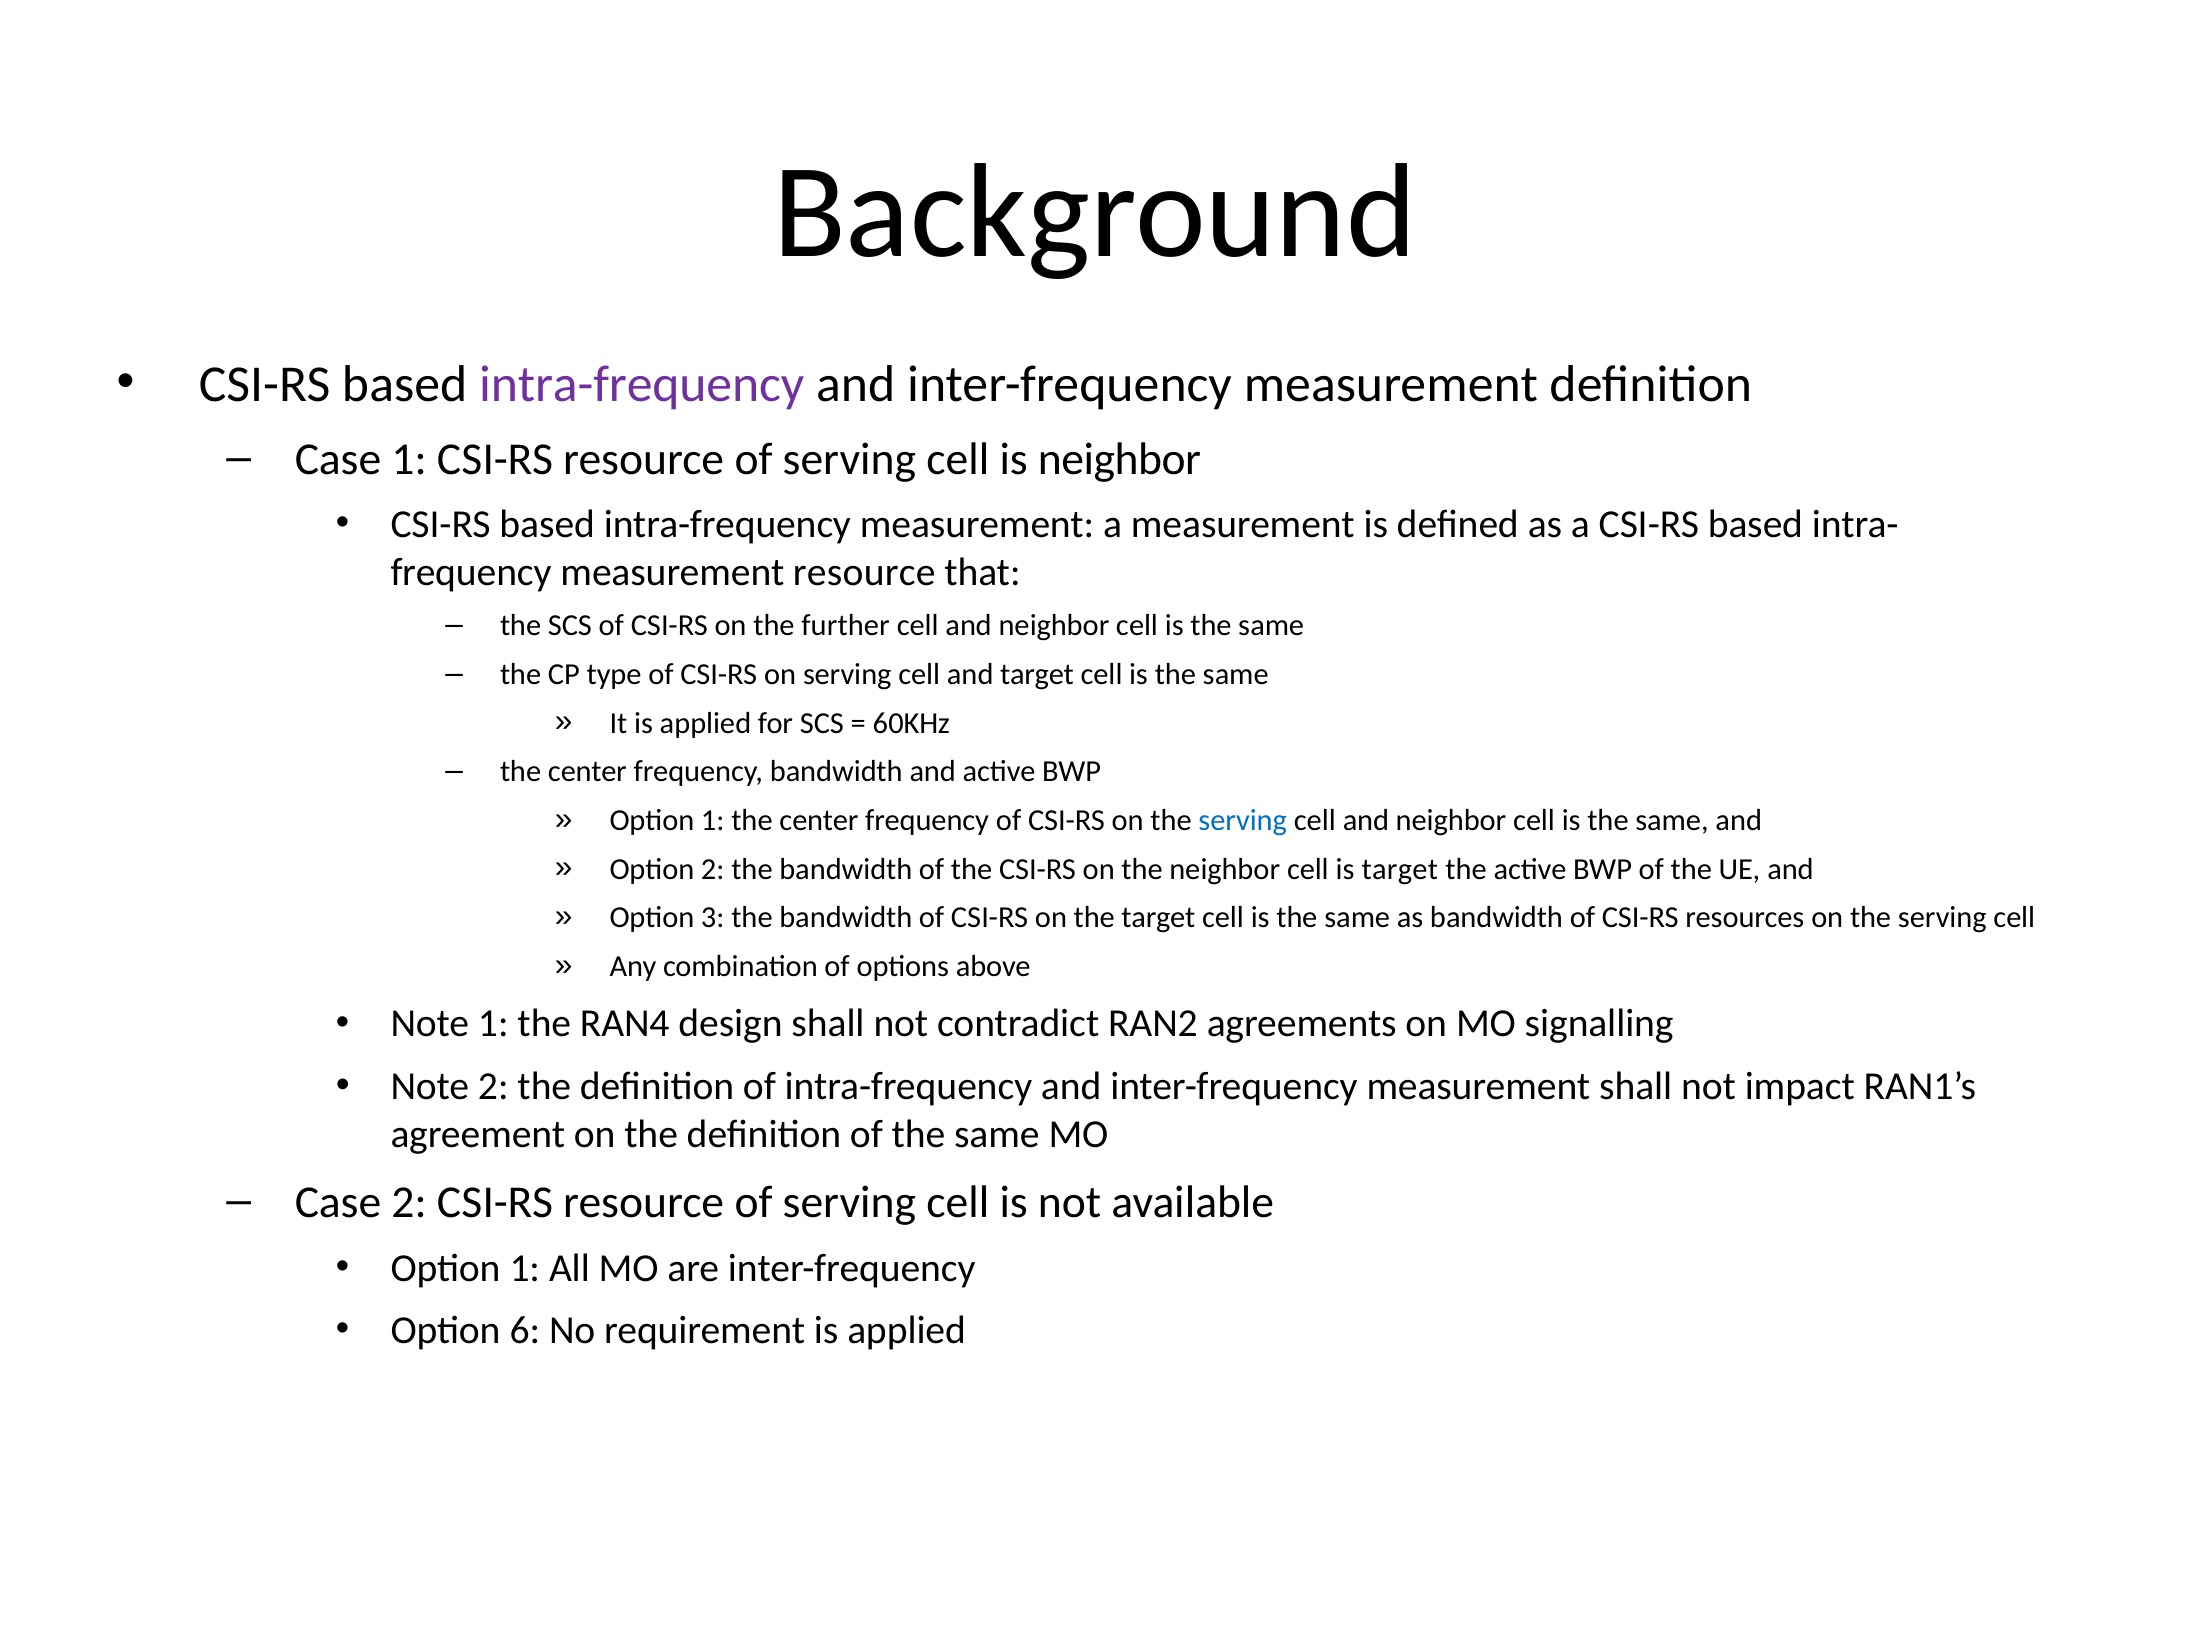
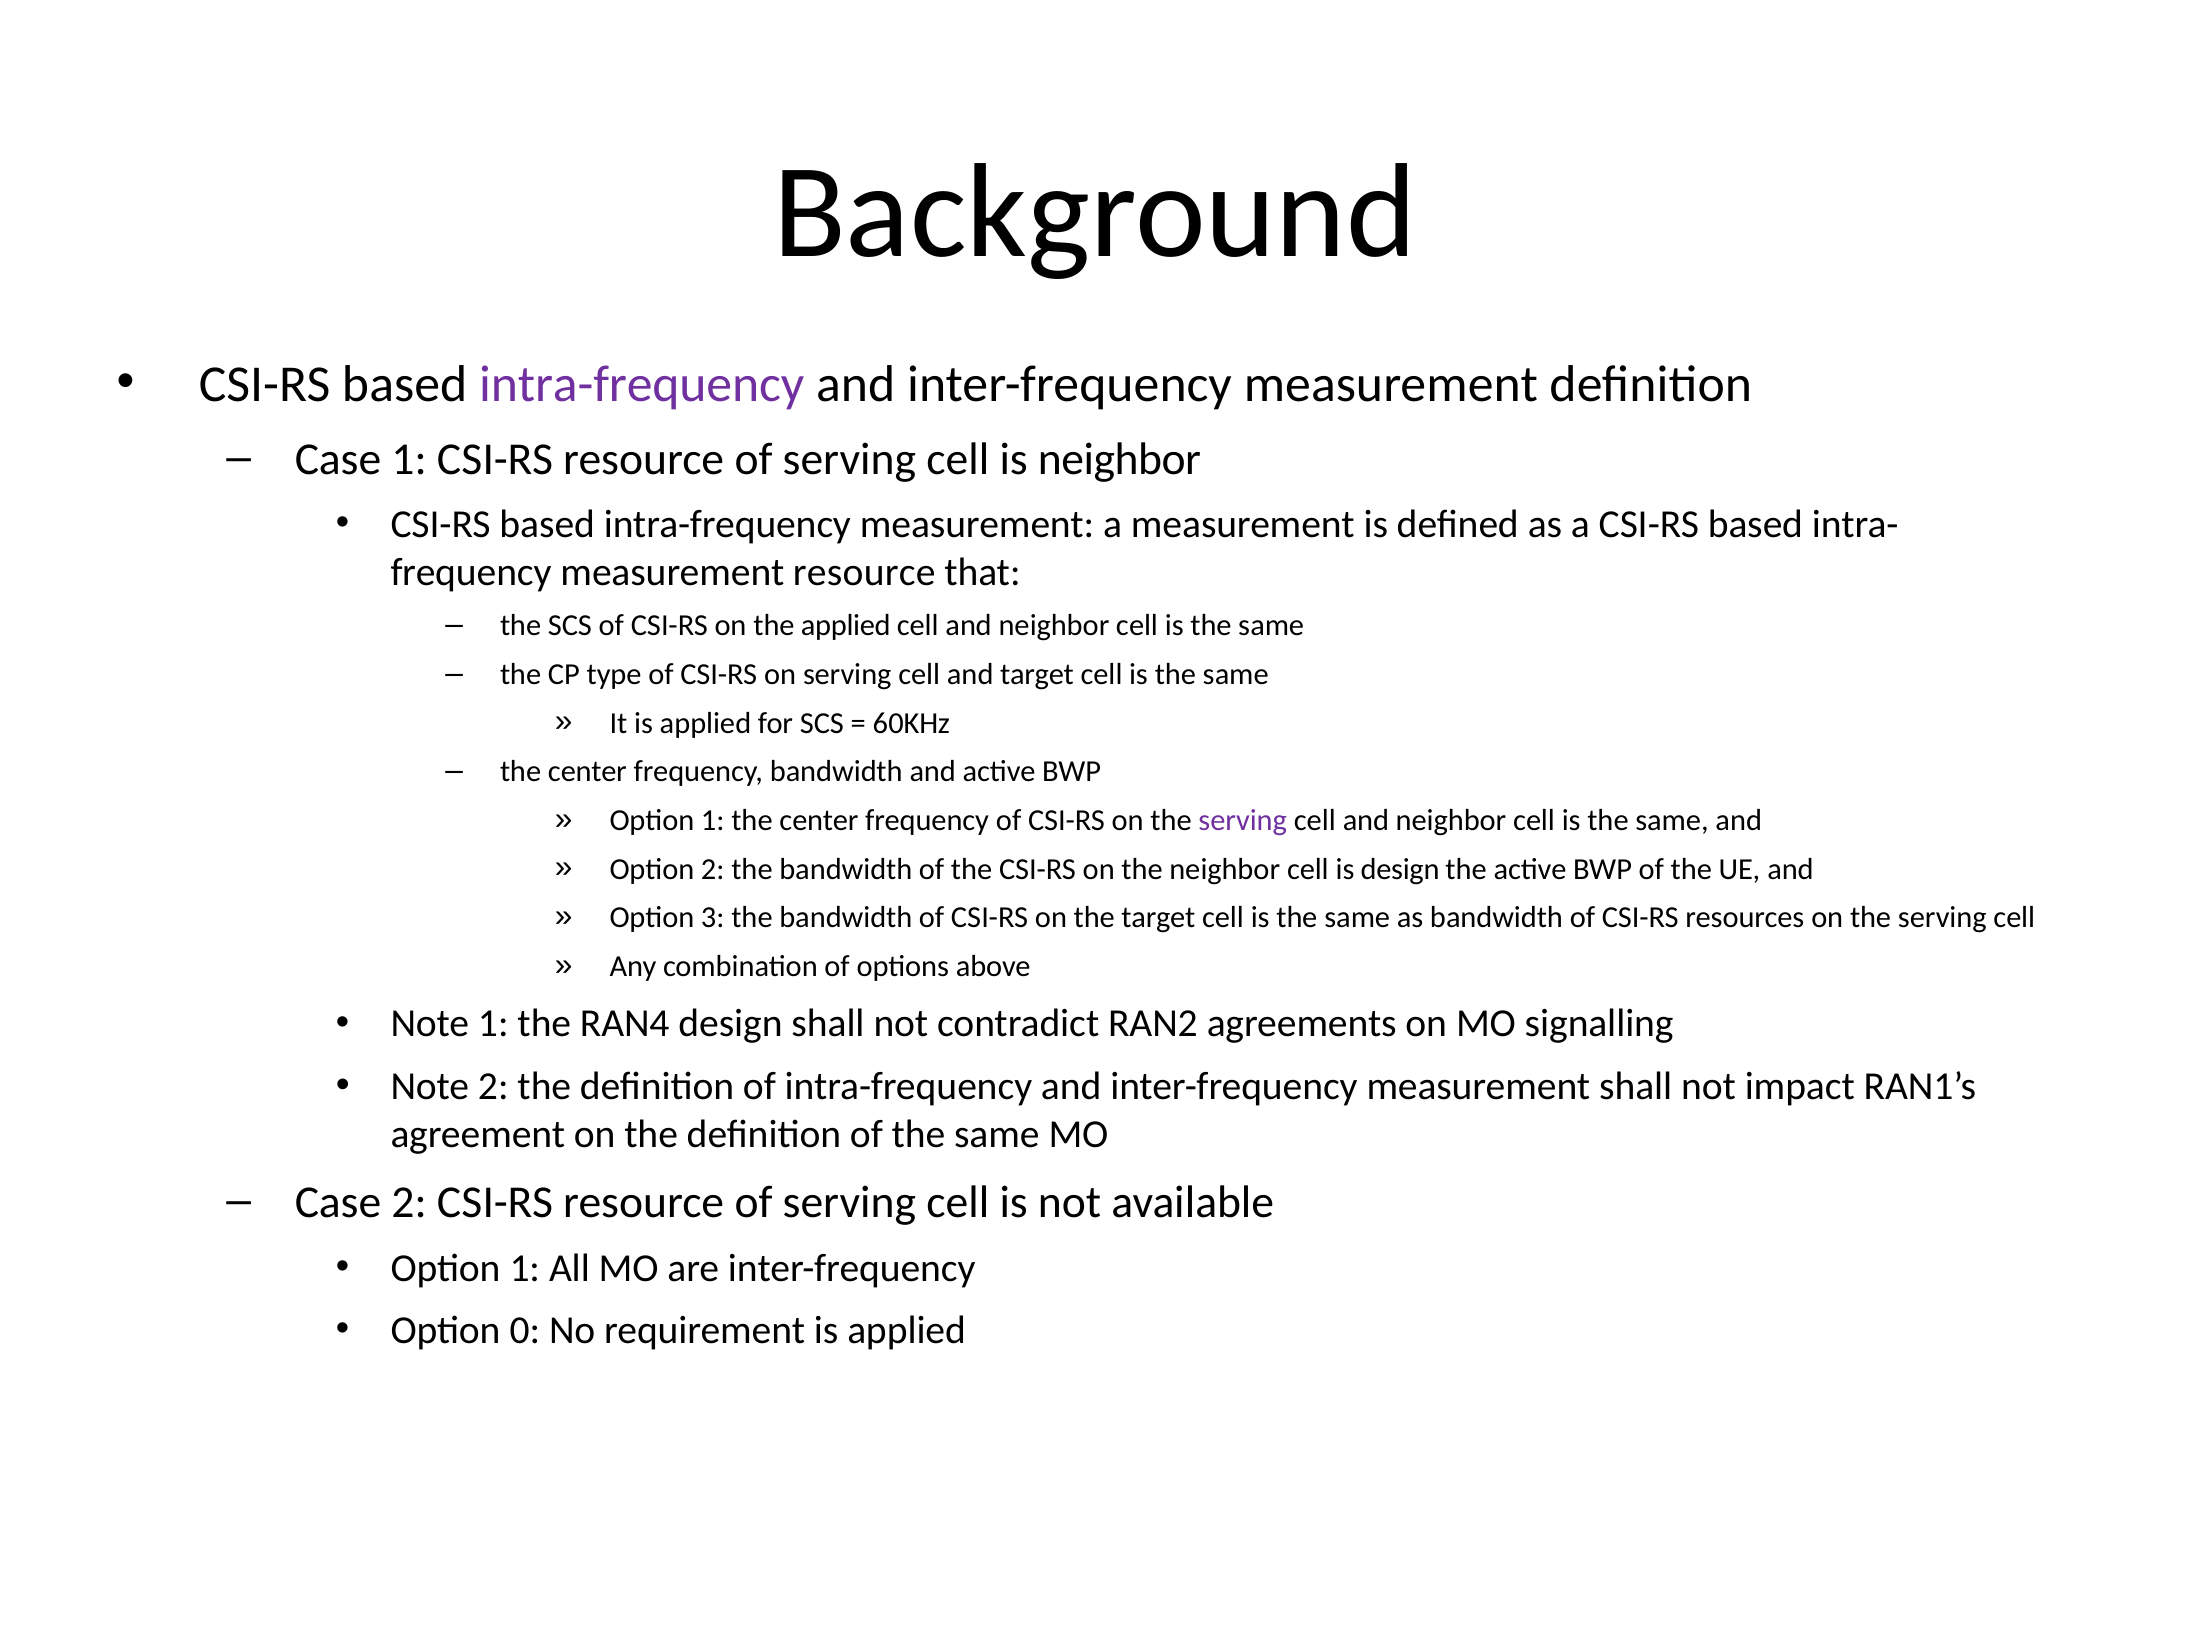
the further: further -> applied
serving at (1243, 821) colour: blue -> purple
is target: target -> design
6: 6 -> 0
